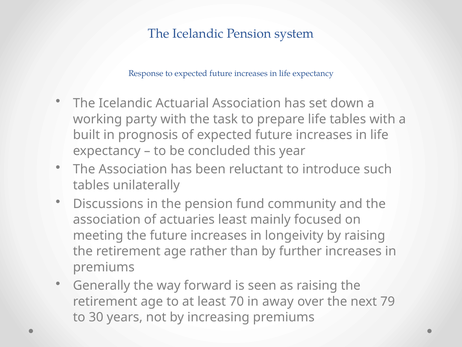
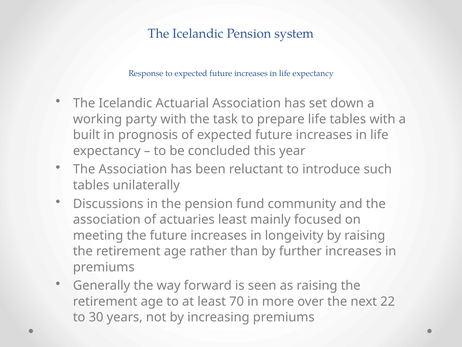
away: away -> more
79: 79 -> 22
